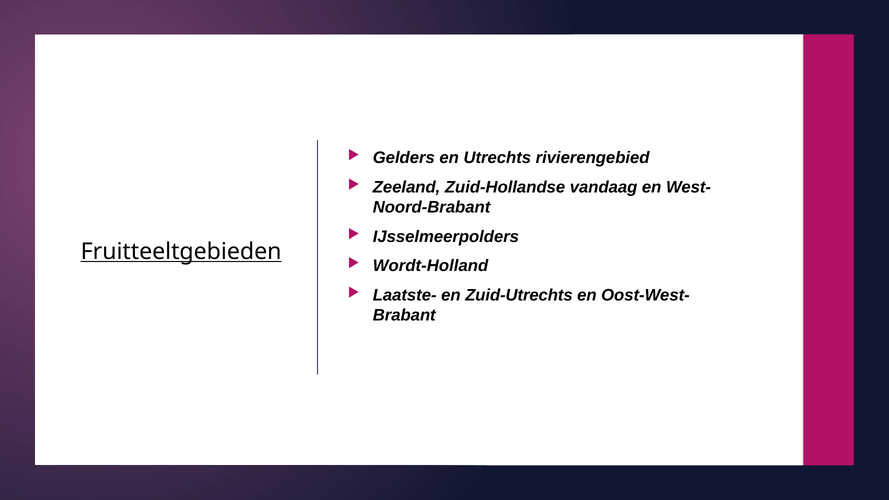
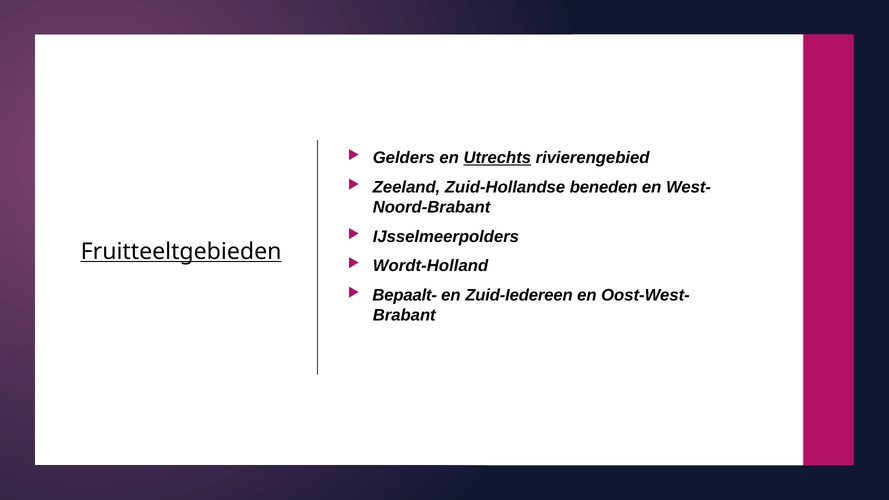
Utrechts underline: none -> present
vandaag: vandaag -> beneden
Laatste-: Laatste- -> Bepaalt-
Zuid-Utrechts: Zuid-Utrechts -> Zuid-Iedereen
